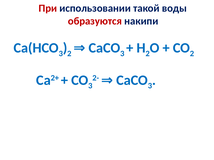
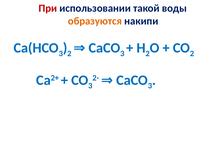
образуются colour: red -> orange
